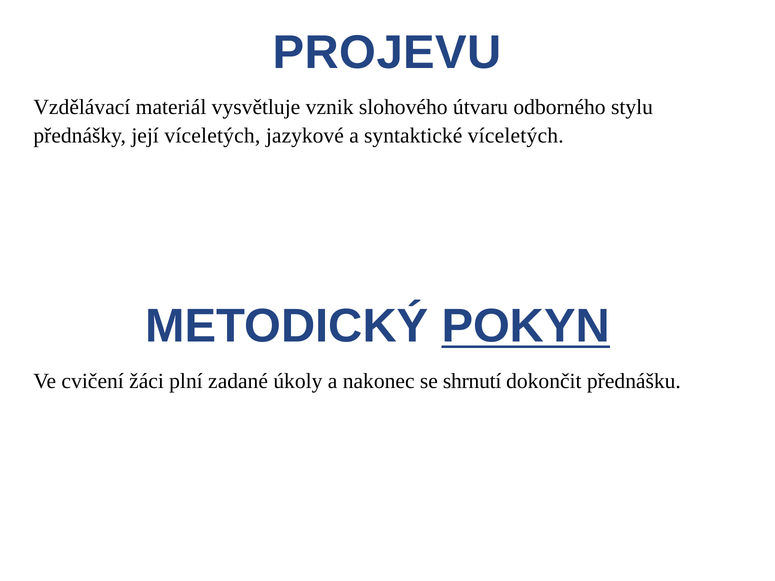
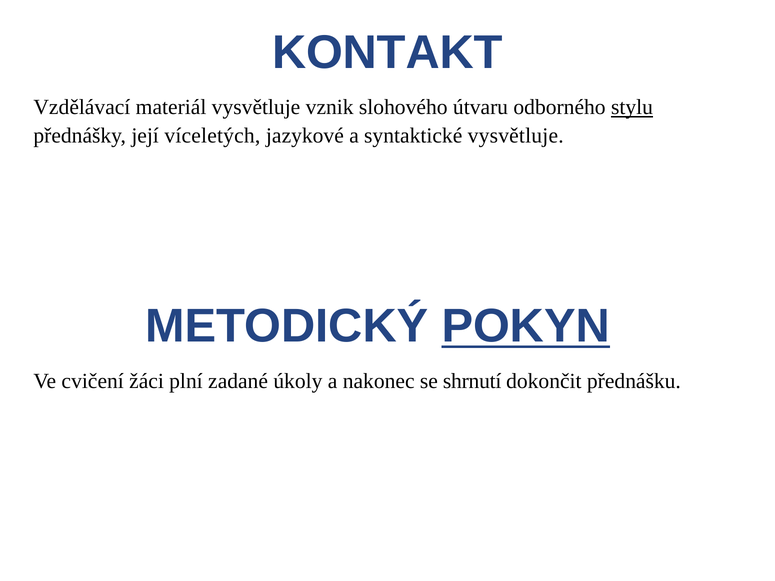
PROJEVU: PROJEVU -> KONTAKT
stylu underline: none -> present
syntaktické víceletých: víceletých -> vysvětluje
